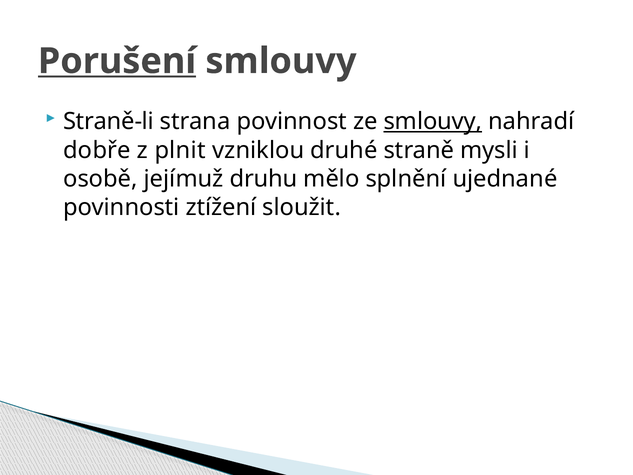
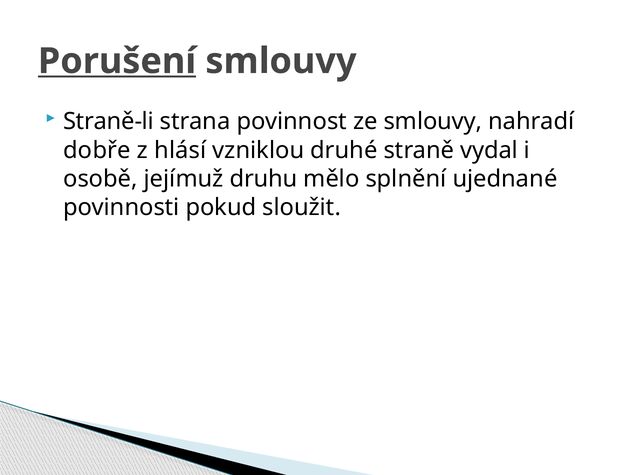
smlouvy at (433, 122) underline: present -> none
plnit: plnit -> hlásí
mysli: mysli -> vydal
ztížení: ztížení -> pokud
